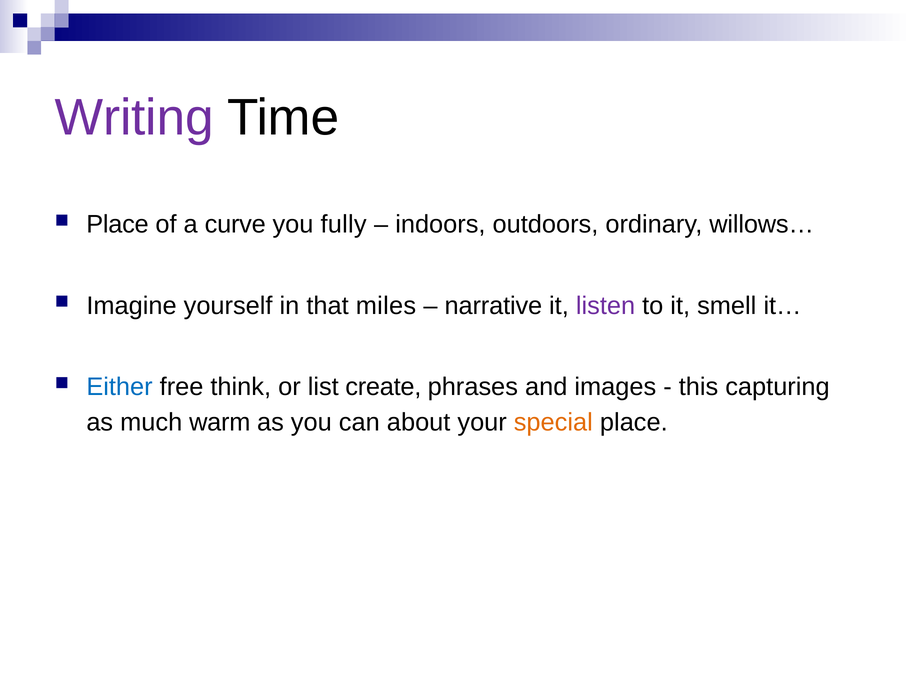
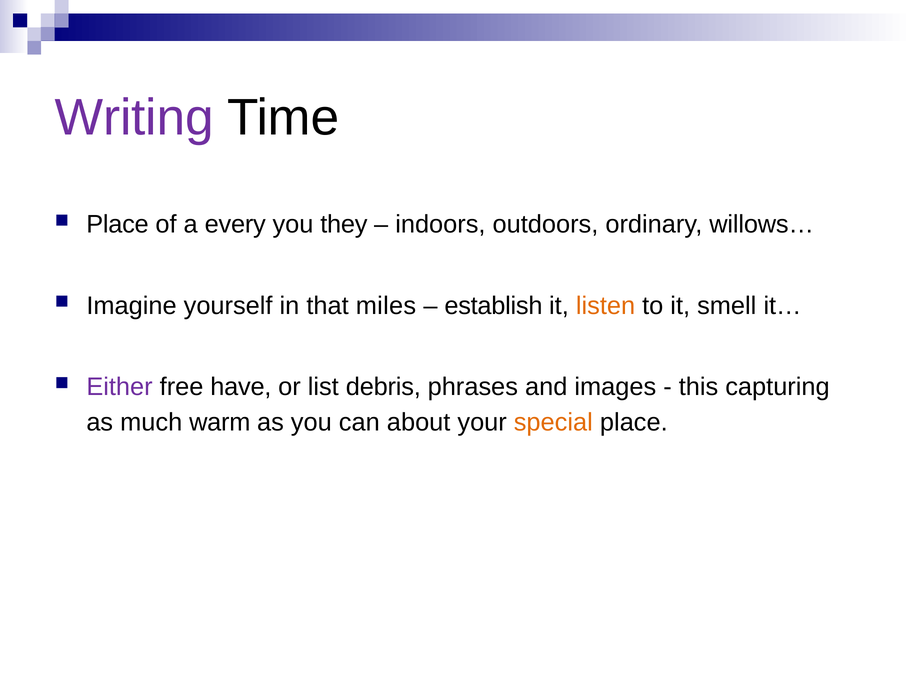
curve: curve -> every
fully: fully -> they
narrative: narrative -> establish
listen colour: purple -> orange
Either colour: blue -> purple
think: think -> have
create: create -> debris
